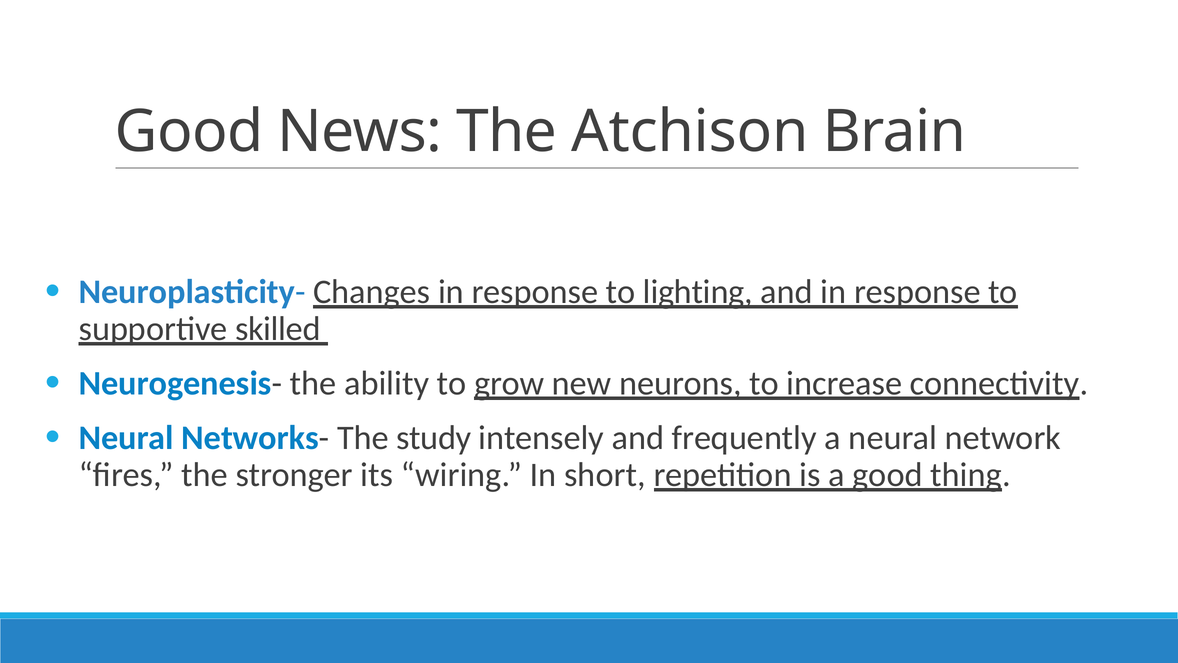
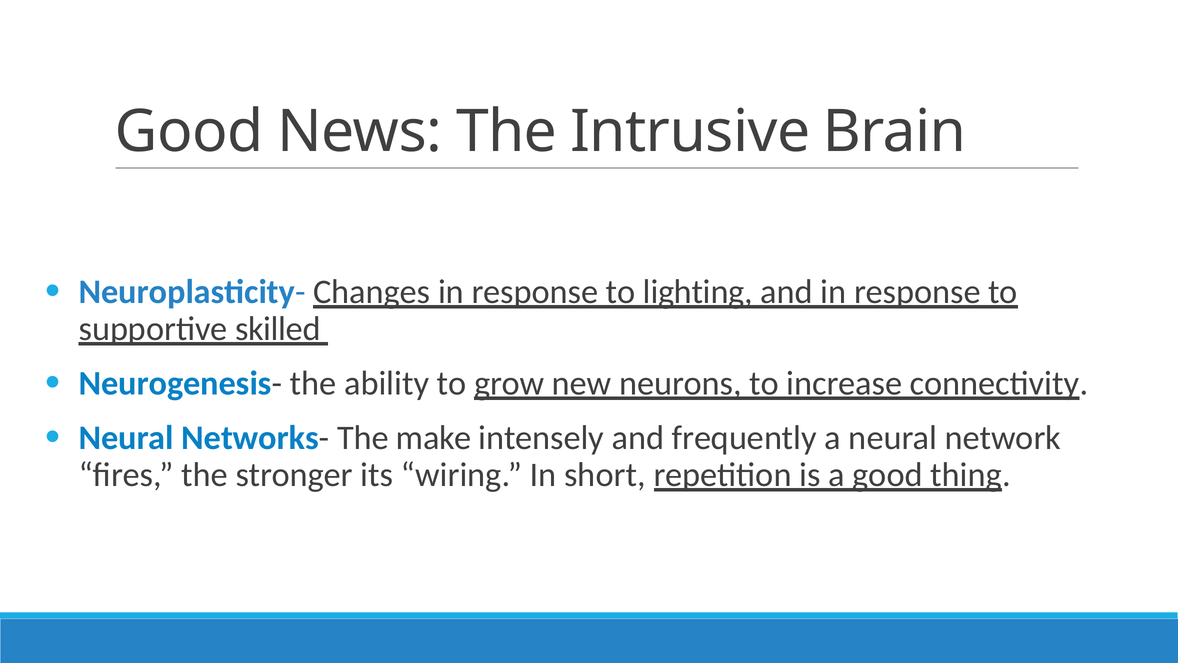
Atchison: Atchison -> Intrusive
study: study -> make
